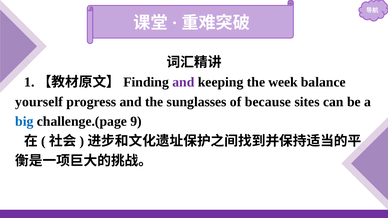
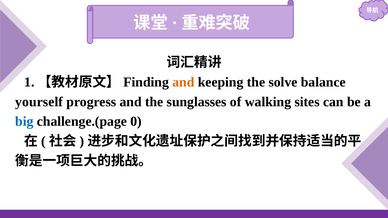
and at (183, 82) colour: purple -> orange
week: week -> solve
because: because -> walking
9: 9 -> 0
